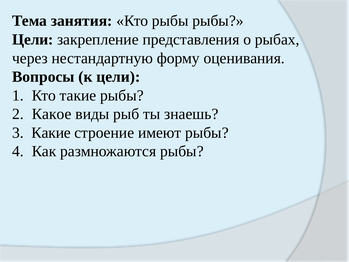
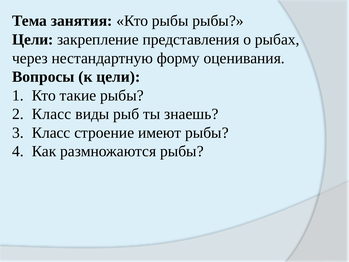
Какое at (52, 114): Какое -> Класс
Какие at (51, 133): Какие -> Класс
